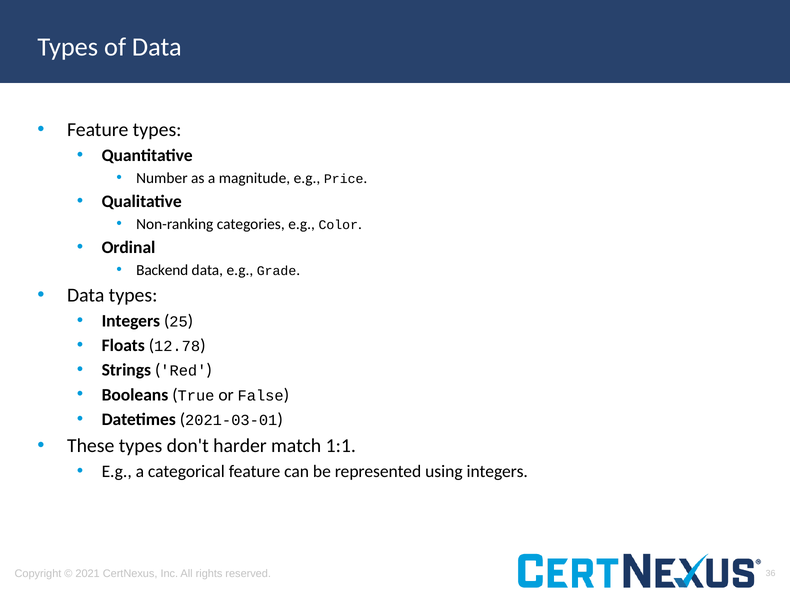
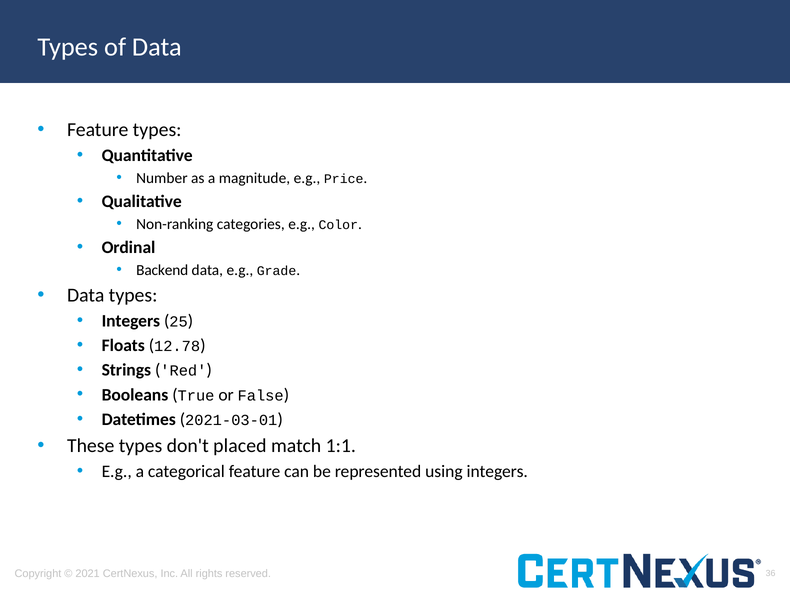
harder: harder -> placed
